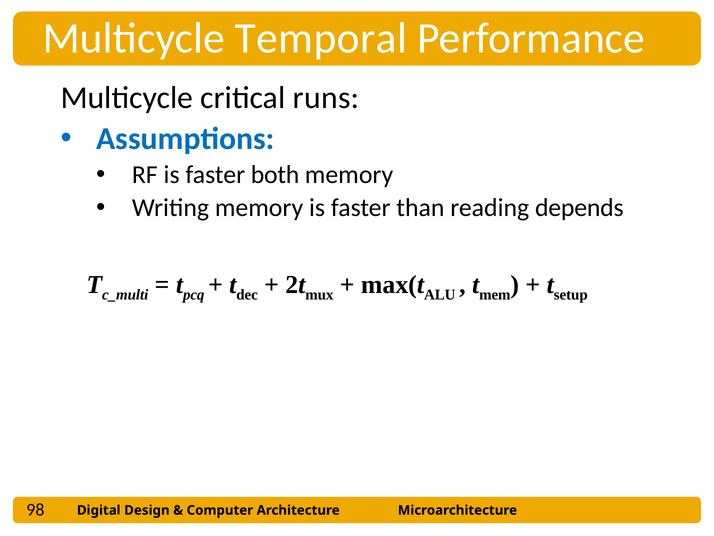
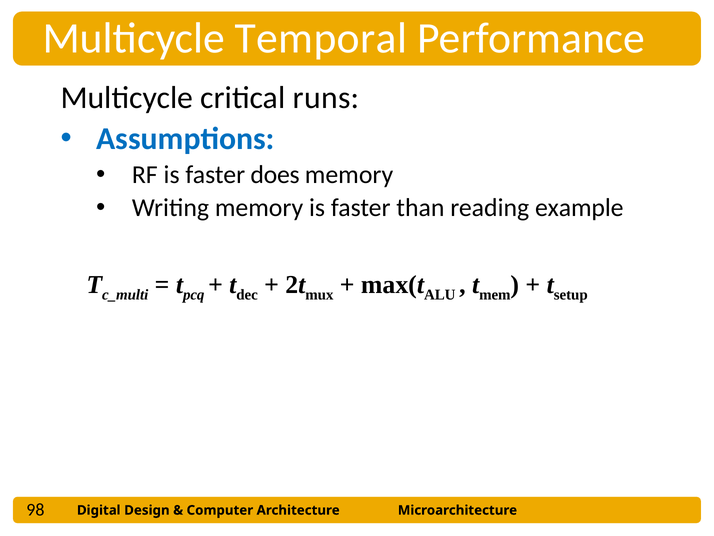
both: both -> does
depends: depends -> example
